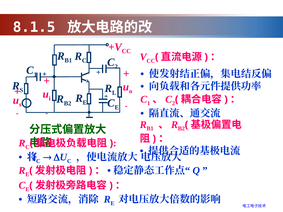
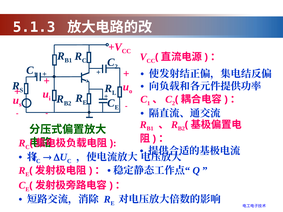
8.1.5: 8.1.5 -> 5.1.3
